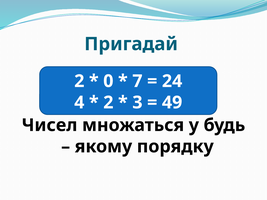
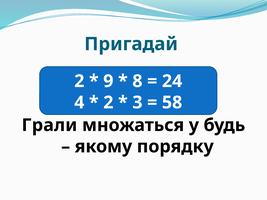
0: 0 -> 9
7: 7 -> 8
49: 49 -> 58
Чисел: Чисел -> Грали
